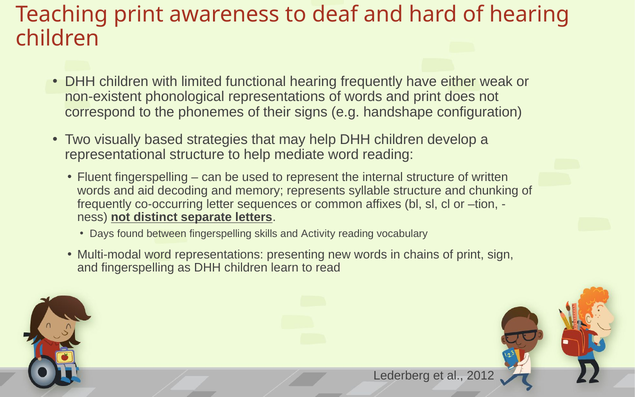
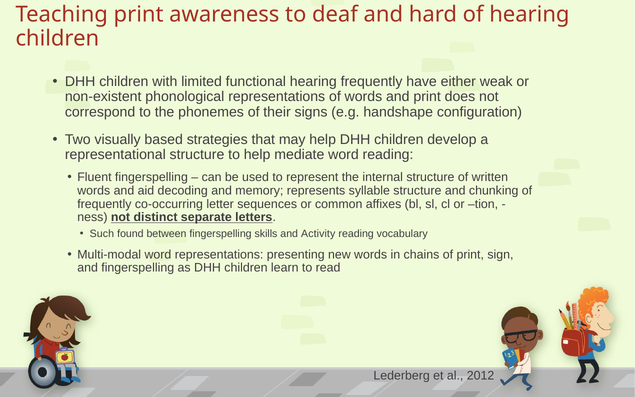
Days: Days -> Such
